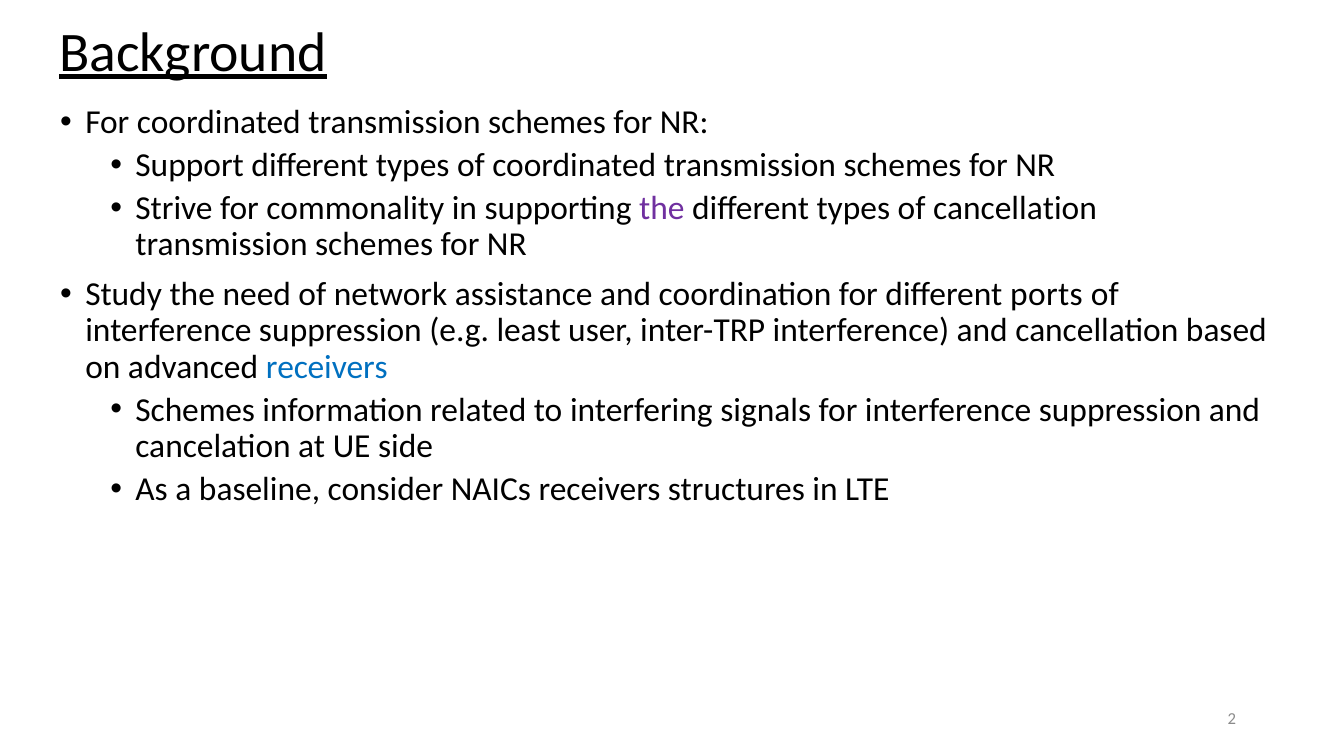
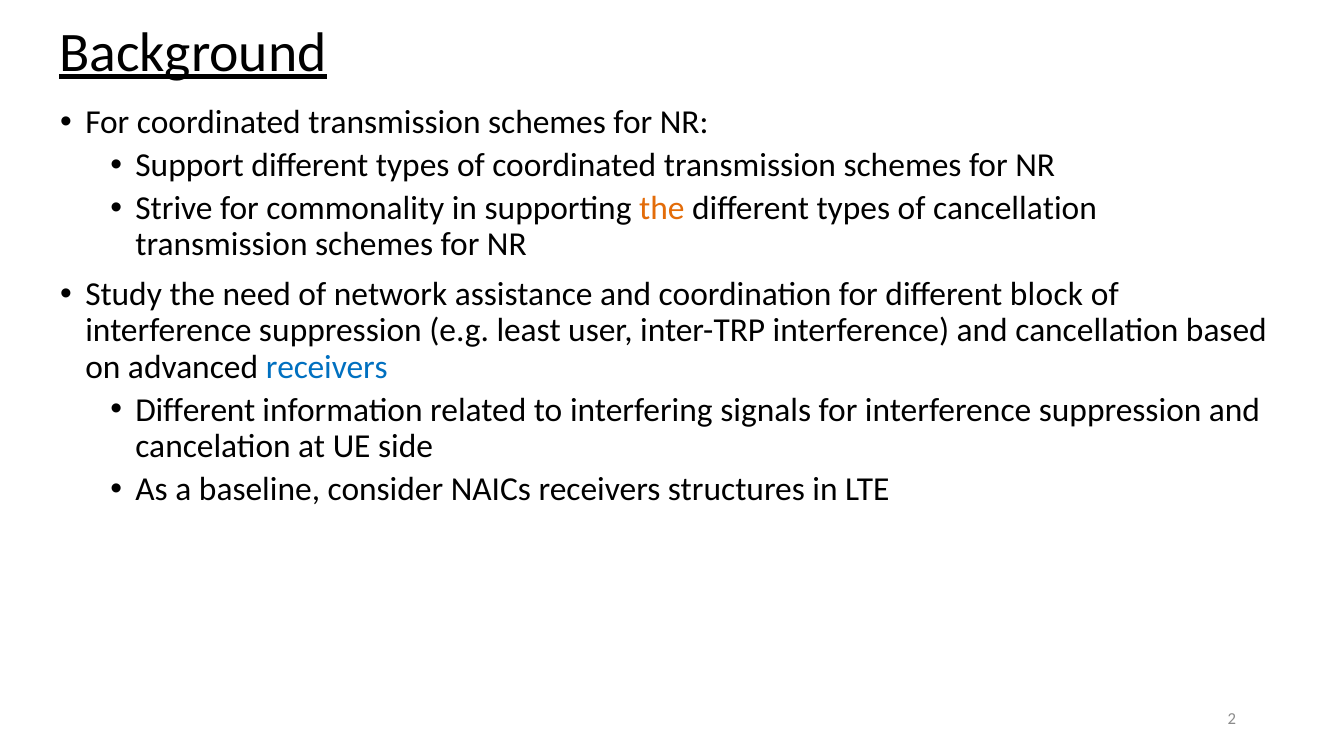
the at (662, 209) colour: purple -> orange
ports: ports -> block
Schemes at (195, 410): Schemes -> Different
